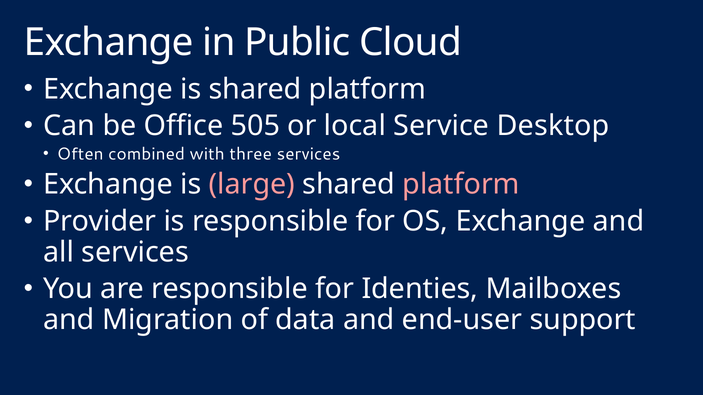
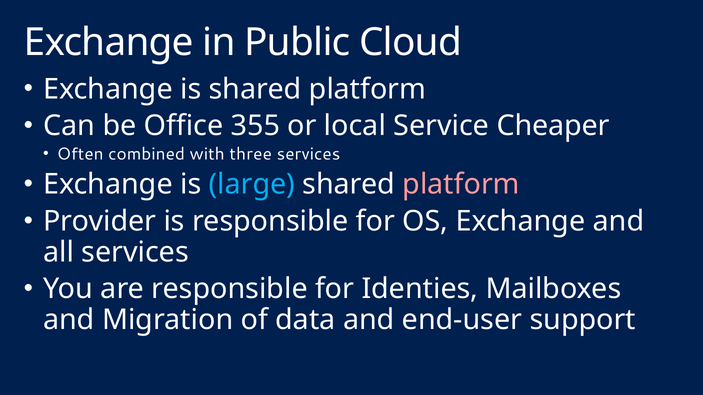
505: 505 -> 355
Desktop: Desktop -> Cheaper
large colour: pink -> light blue
